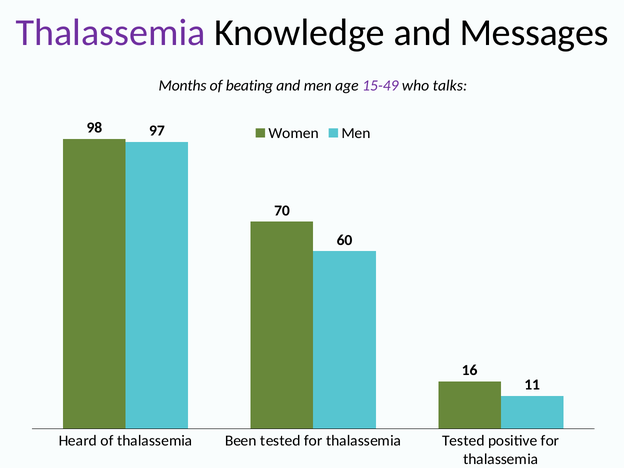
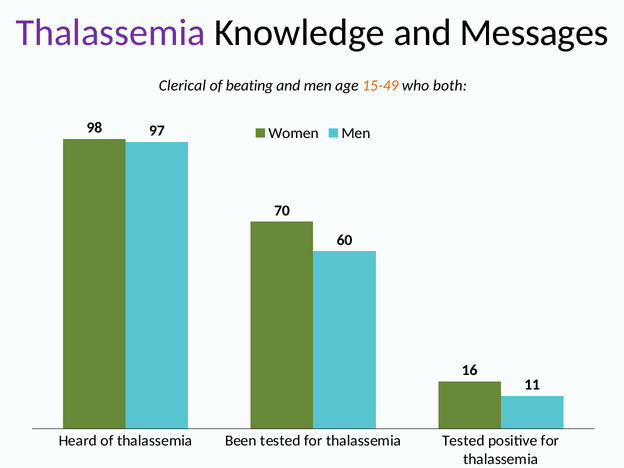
Months: Months -> Clerical
15-49 colour: purple -> orange
talks: talks -> both
